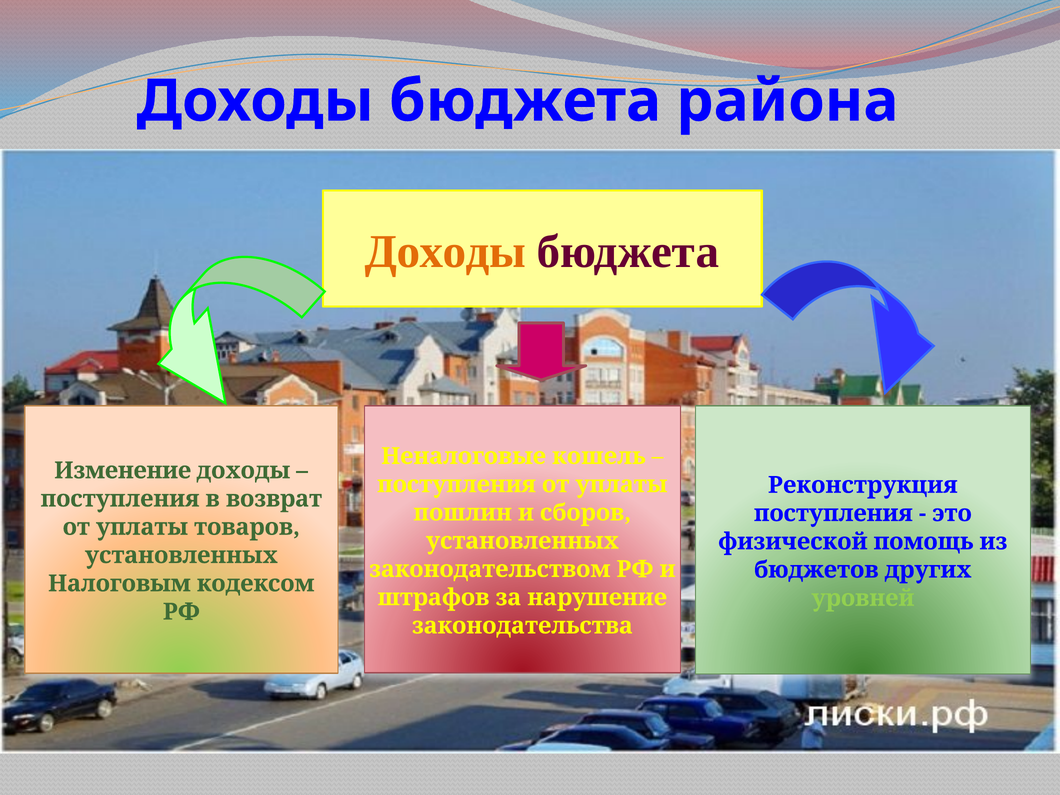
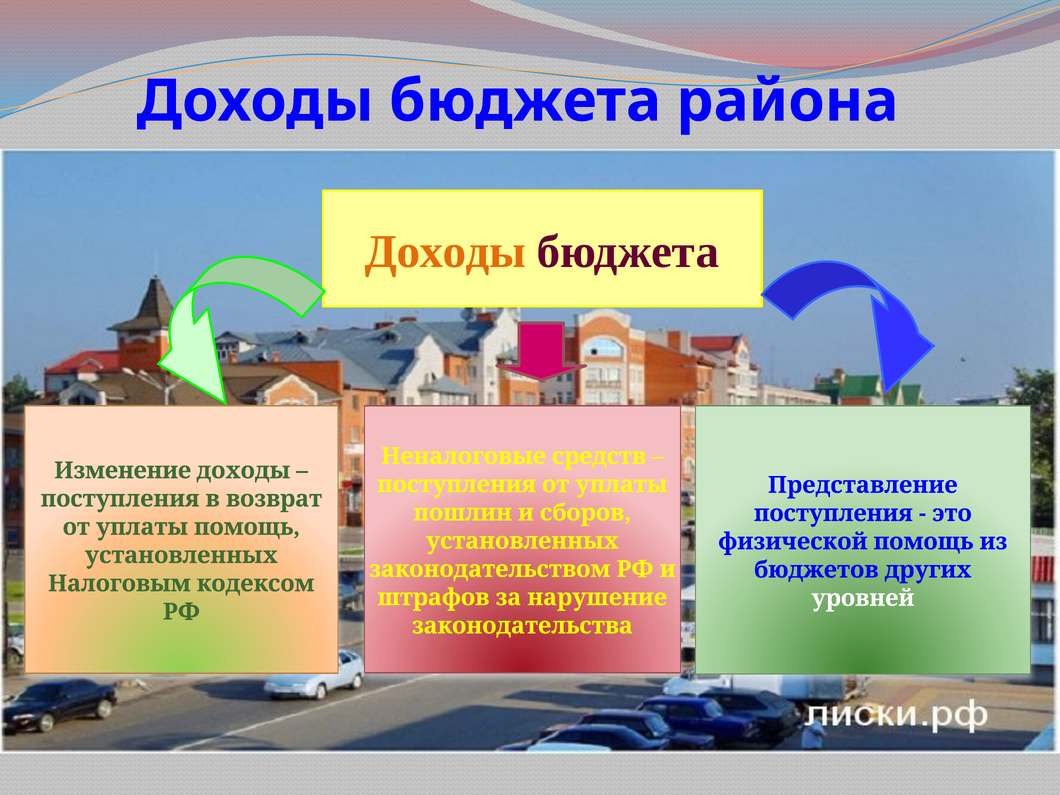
кошель: кошель -> средств
Реконструкция: Реконструкция -> Представление
уплаты товаров: товаров -> помощь
уровней colour: light green -> white
